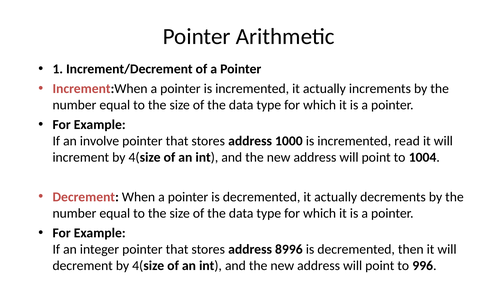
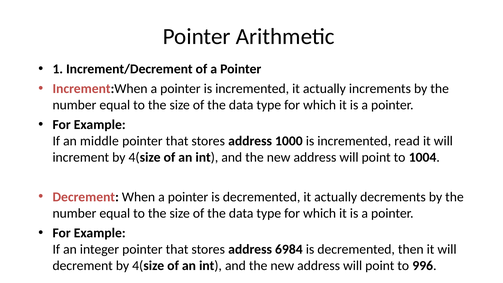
involve: involve -> middle
8996: 8996 -> 6984
